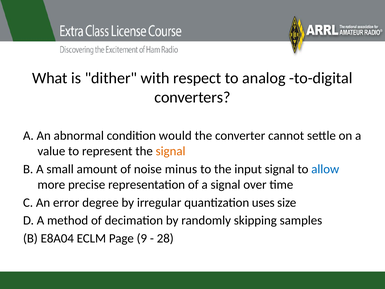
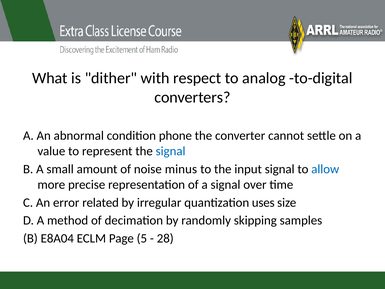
would: would -> phone
signal at (171, 151) colour: orange -> blue
degree: degree -> related
9: 9 -> 5
